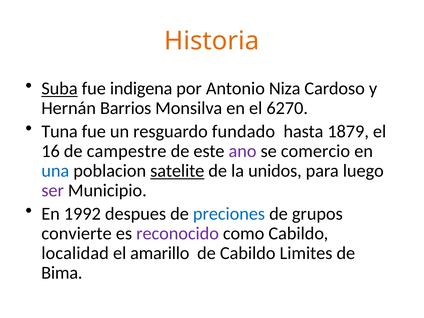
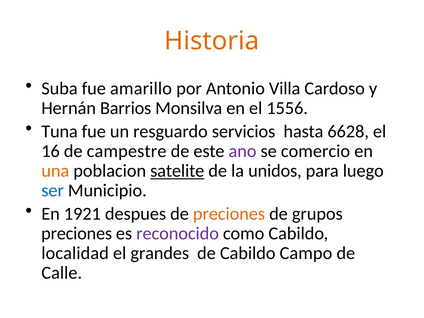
Suba underline: present -> none
indigena: indigena -> amarillo
Niza: Niza -> Villa
6270: 6270 -> 1556
fundado: fundado -> servicios
1879: 1879 -> 6628
una colour: blue -> orange
ser colour: purple -> blue
1992: 1992 -> 1921
preciones at (229, 214) colour: blue -> orange
convierte at (77, 233): convierte -> preciones
amarillo: amarillo -> grandes
Limites: Limites -> Campo
Bima: Bima -> Calle
